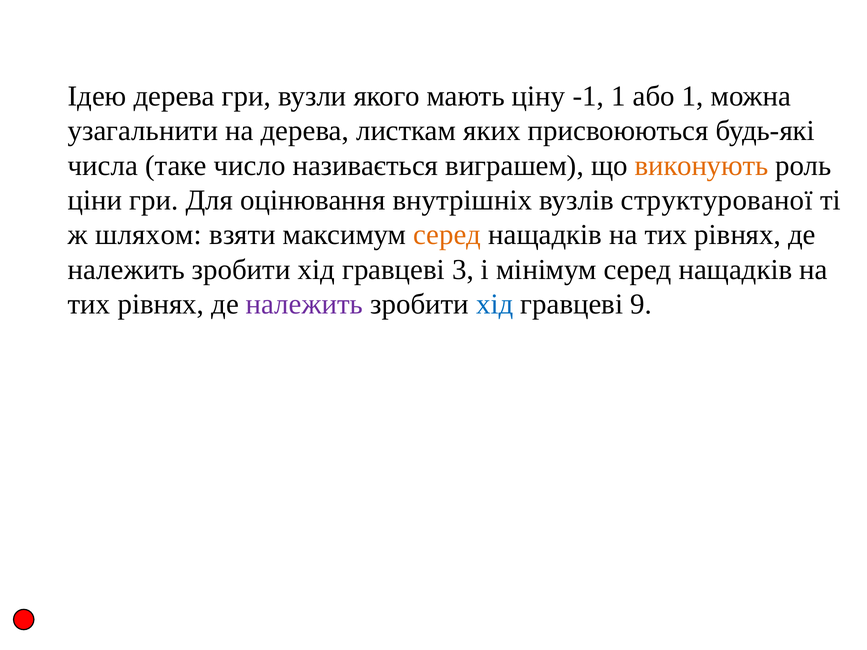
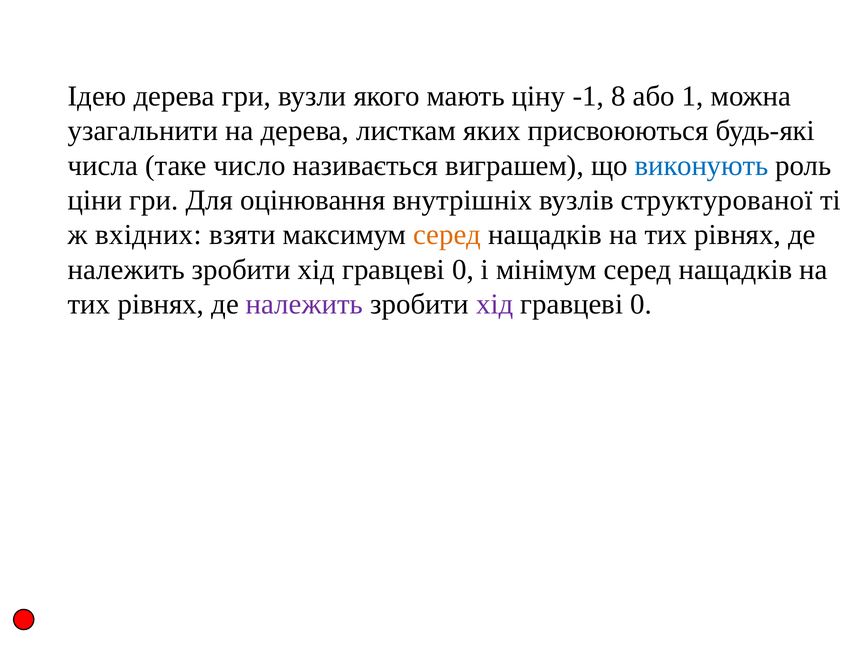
-1 1: 1 -> 8
виконують colour: orange -> blue
шляхом: шляхом -> вхідних
3 at (463, 270): 3 -> 0
хід at (495, 304) colour: blue -> purple
9 at (641, 304): 9 -> 0
